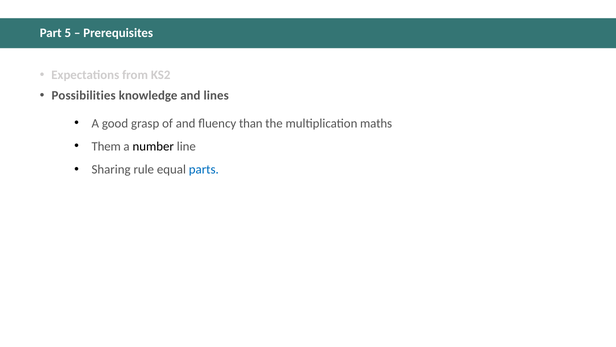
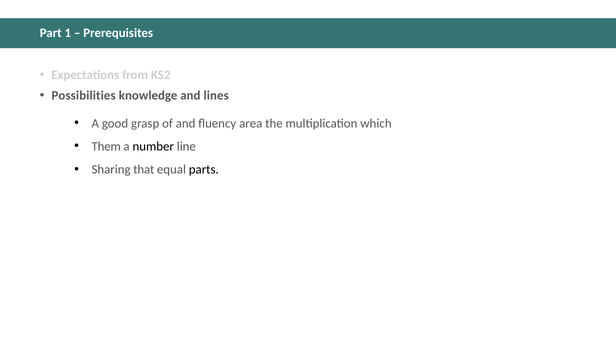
5: 5 -> 1
than: than -> area
maths: maths -> which
rule: rule -> that
parts colour: blue -> black
